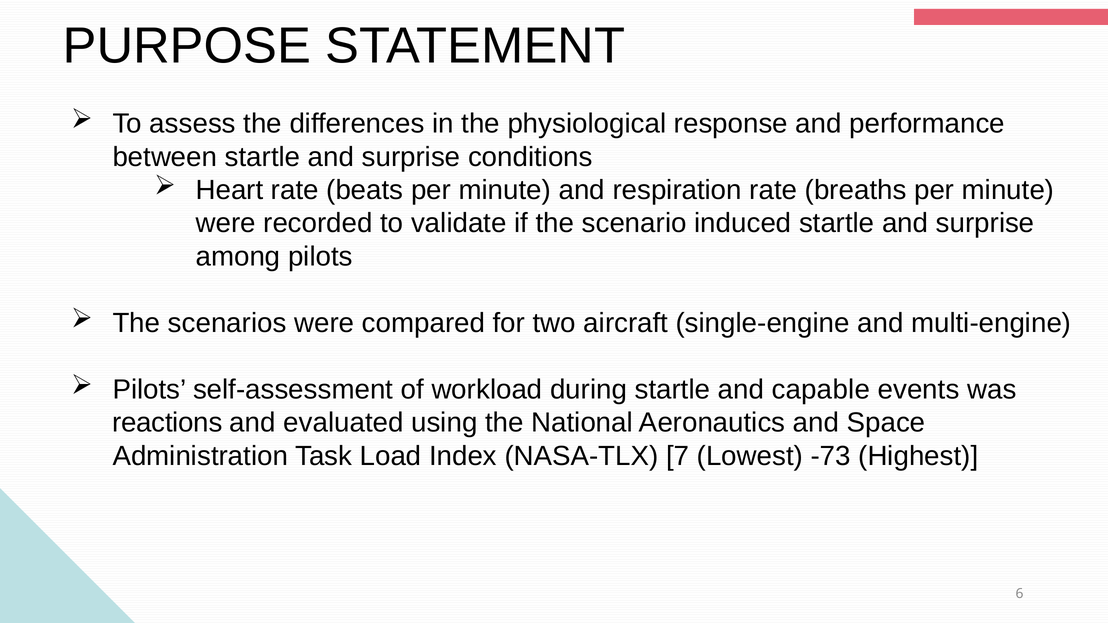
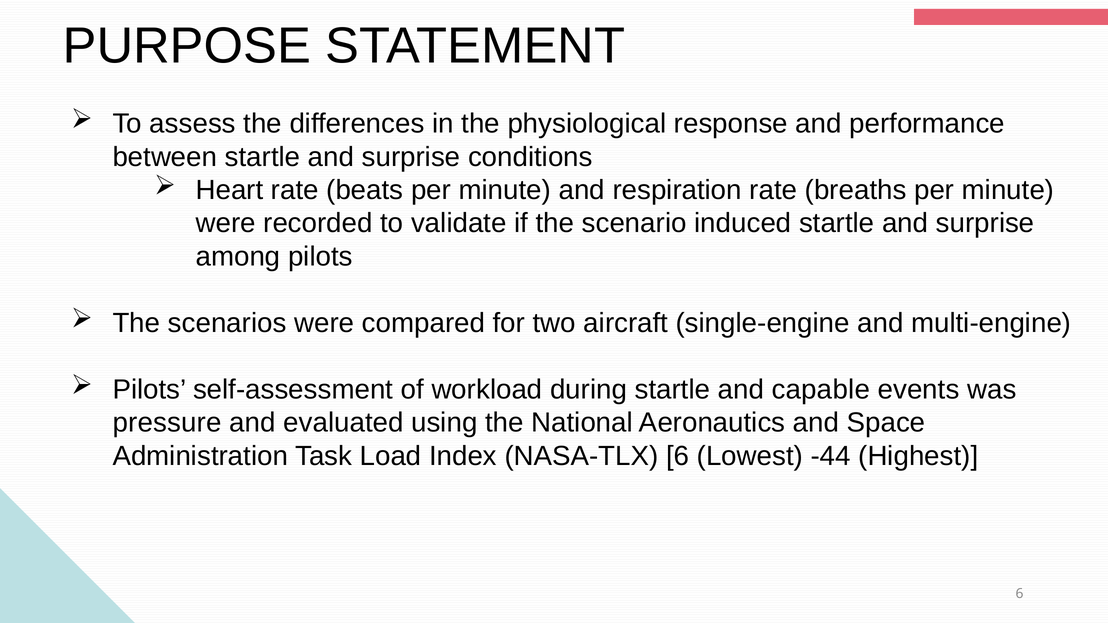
reactions: reactions -> pressure
NASA-TLX 7: 7 -> 6
-73: -73 -> -44
